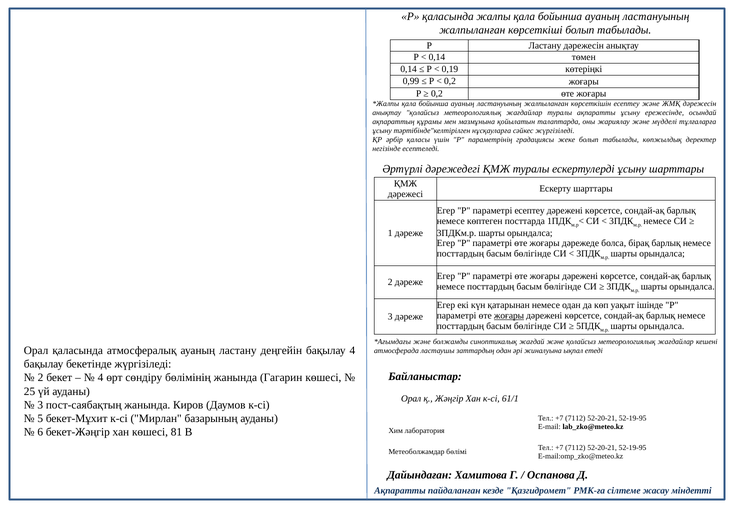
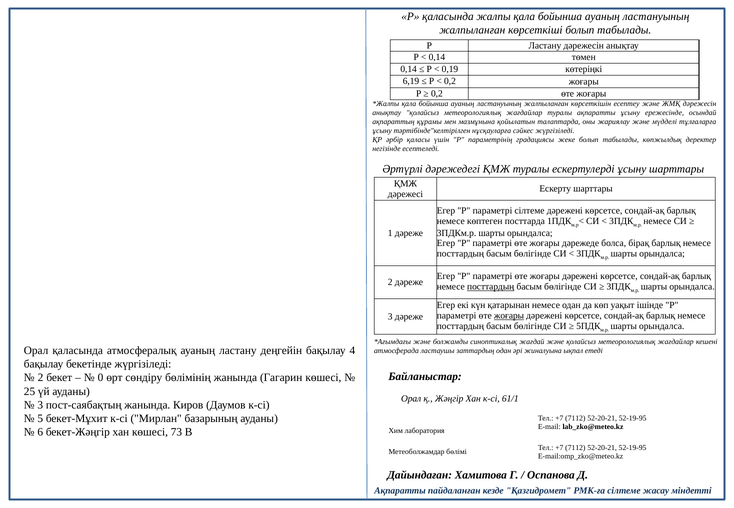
0,99: 0,99 -> 6,19
параметрі есептеу: есептеу -> сілтеме
посттардың at (491, 287) underline: none -> present
4 at (100, 378): 4 -> 0
81: 81 -> 73
